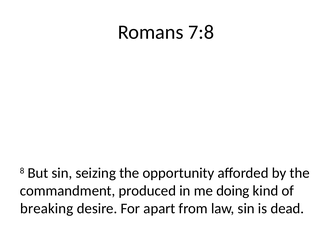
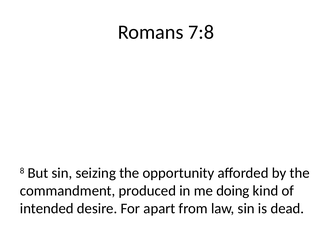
breaking: breaking -> intended
